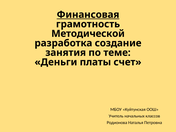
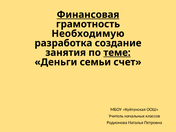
Методической: Методической -> Необходимую
теме underline: none -> present
платы: платы -> семьи
